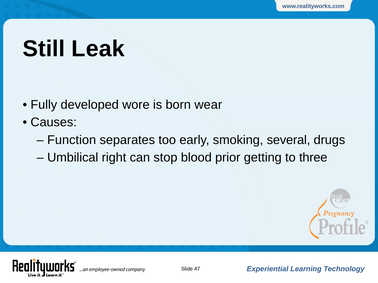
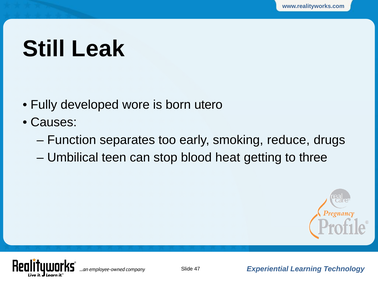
wear: wear -> utero
several: several -> reduce
right: right -> teen
prior: prior -> heat
